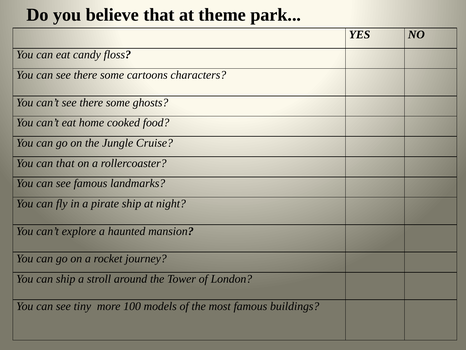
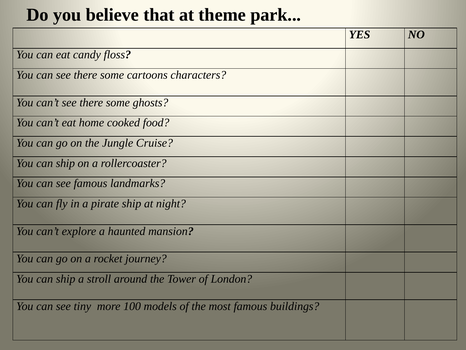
that at (65, 163): that -> ship
